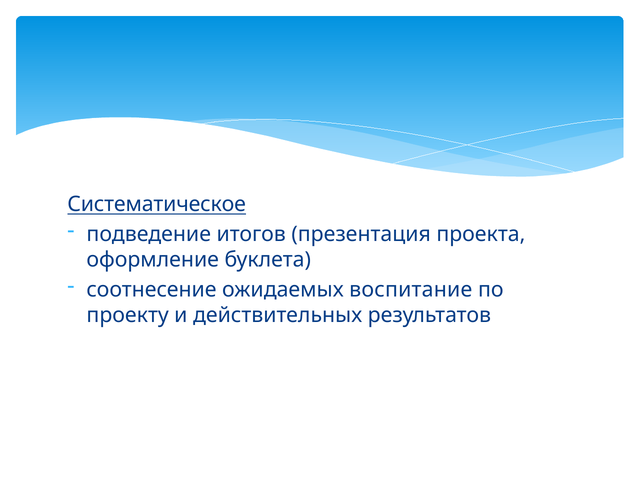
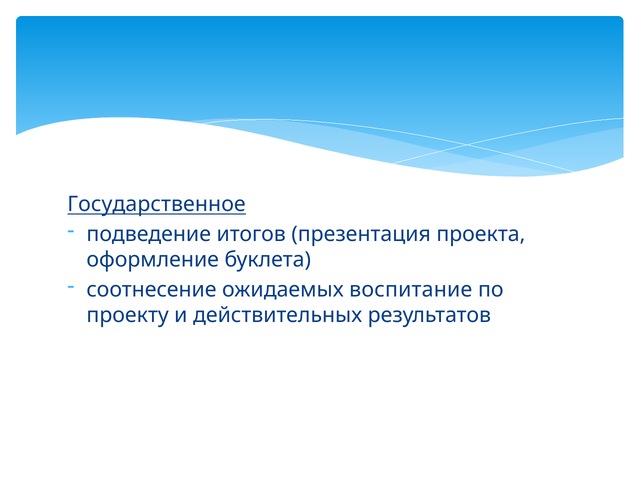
Систематическое: Систематическое -> Государственное
